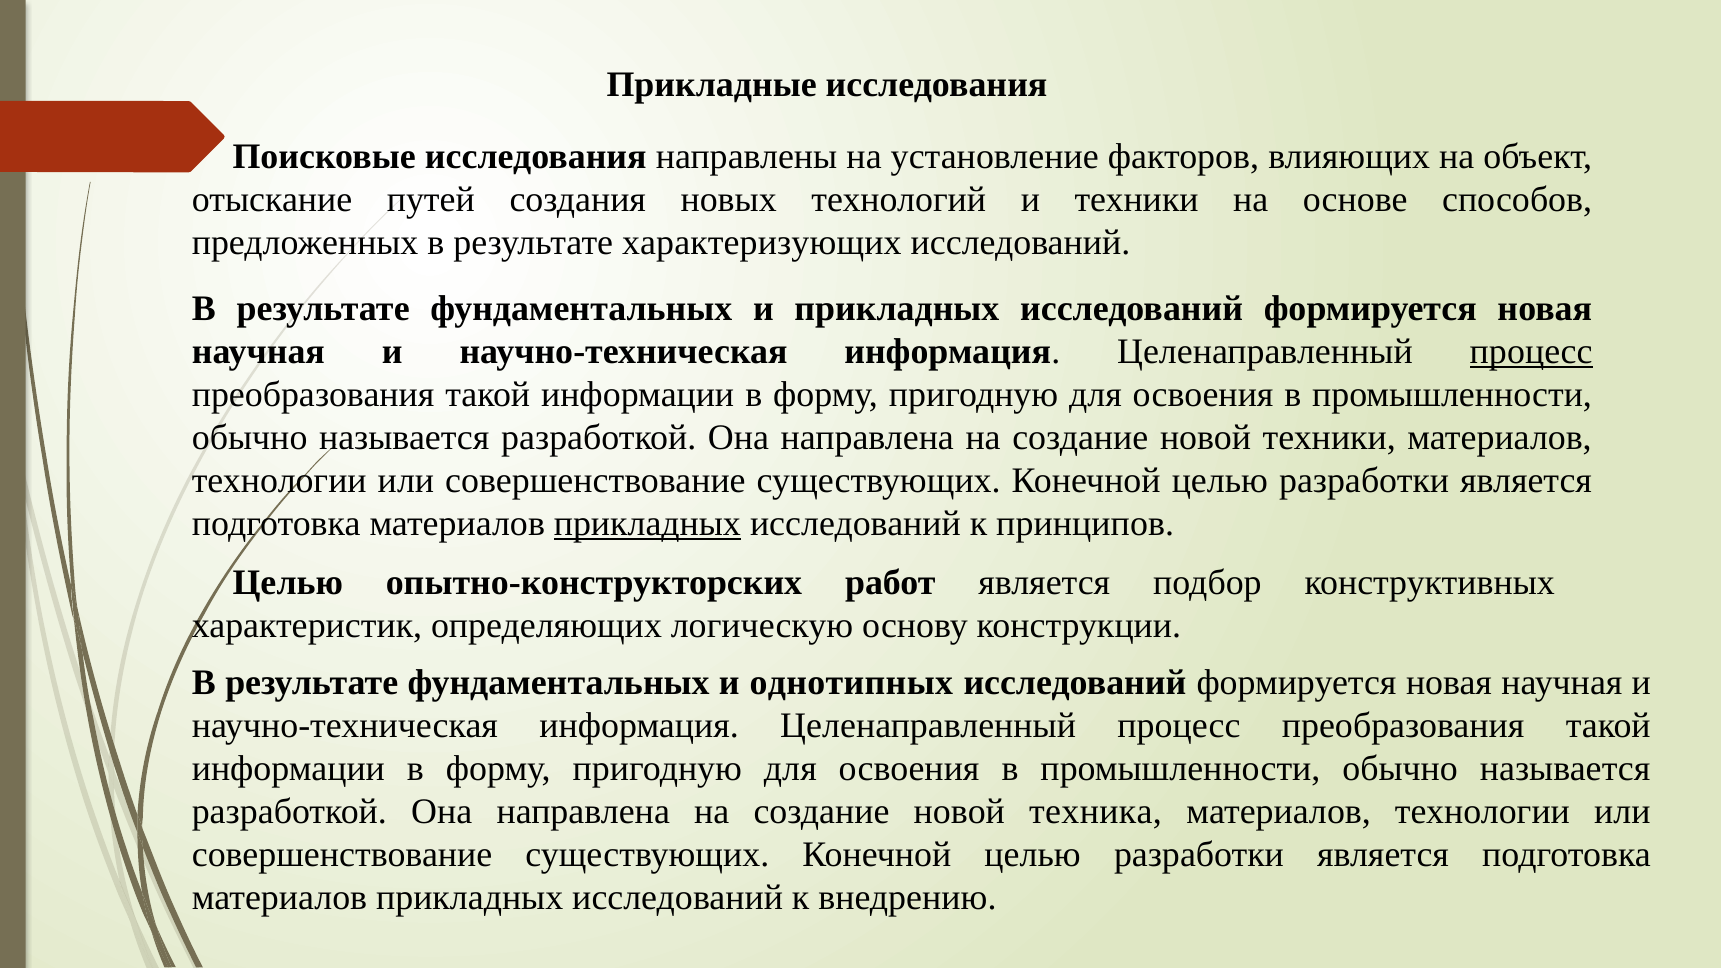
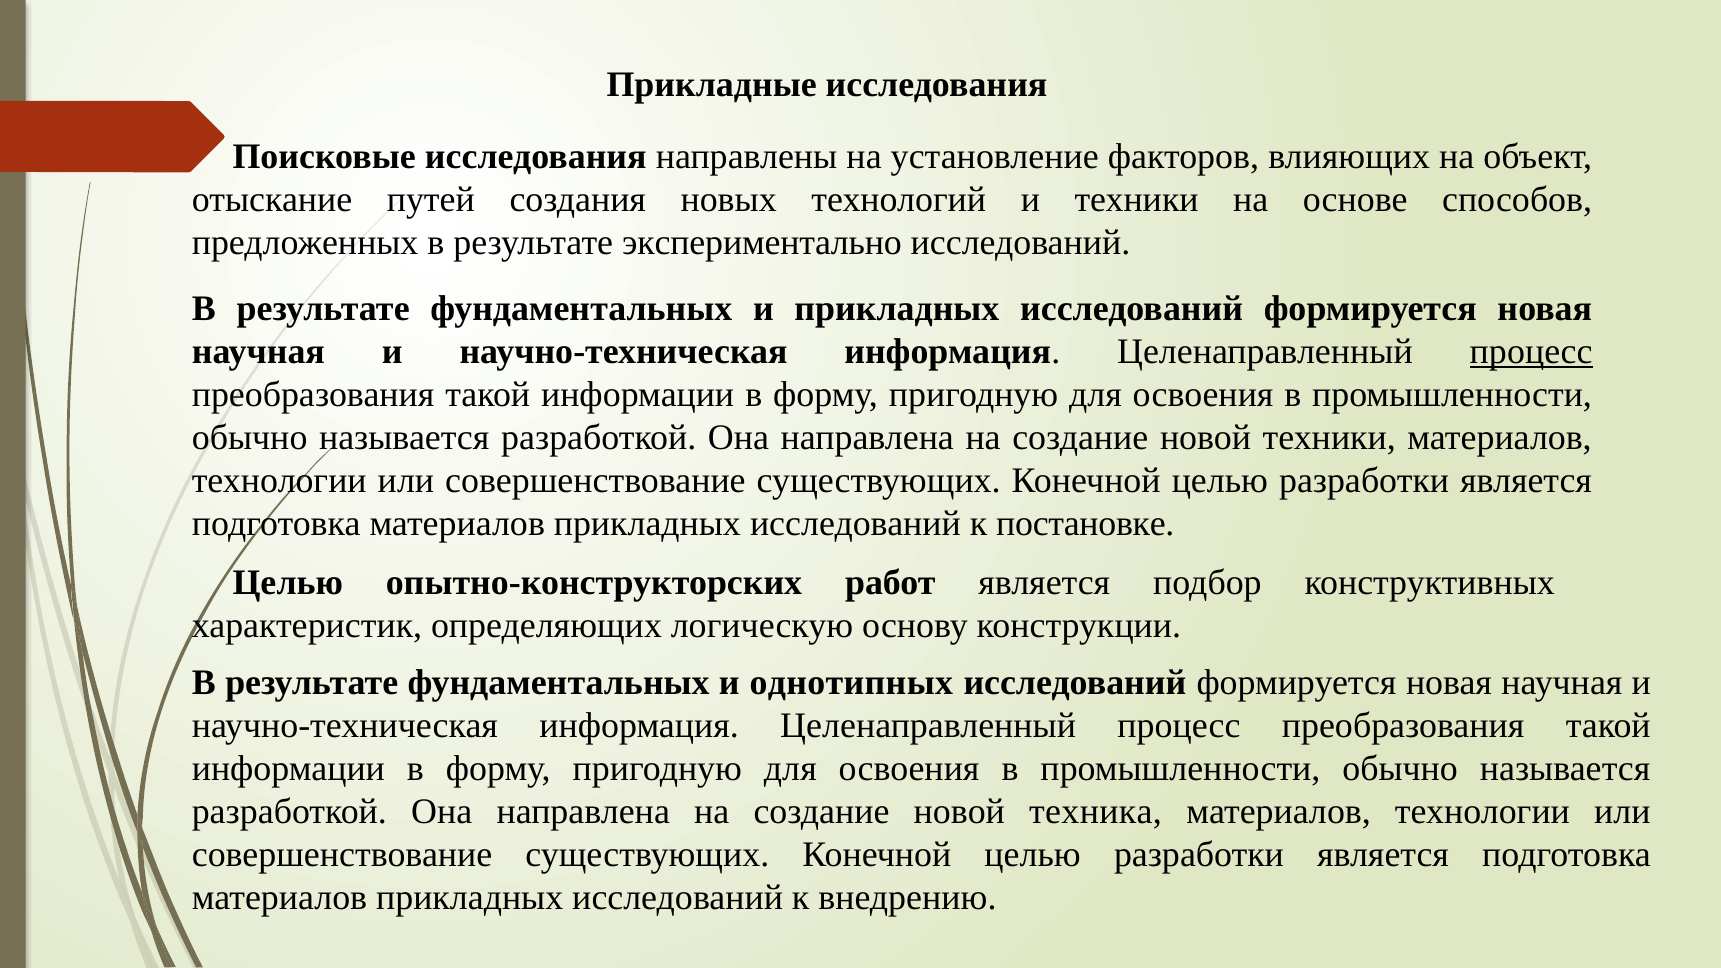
характеризующих: характеризующих -> экспериментально
прикладных at (647, 524) underline: present -> none
принципов: принципов -> постановке
